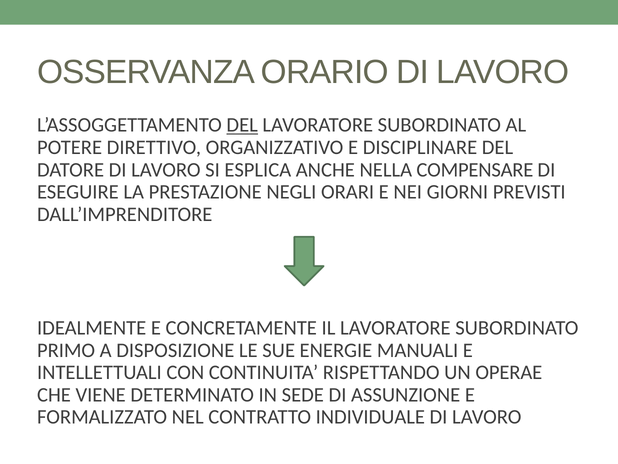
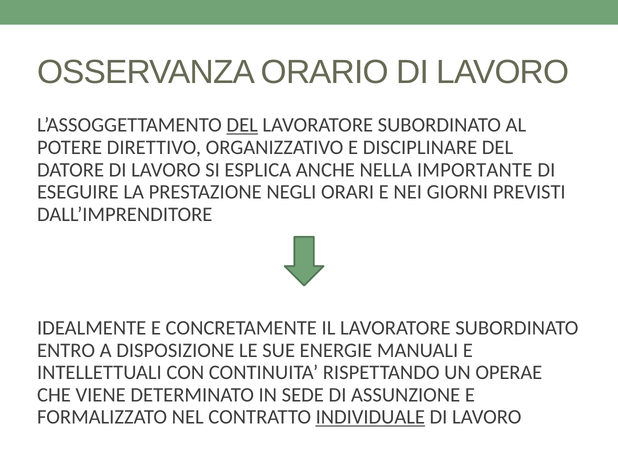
COMPENSARE: COMPENSARE -> IMPORTANTE
PRIMO: PRIMO -> ENTRO
INDIVIDUALE underline: none -> present
